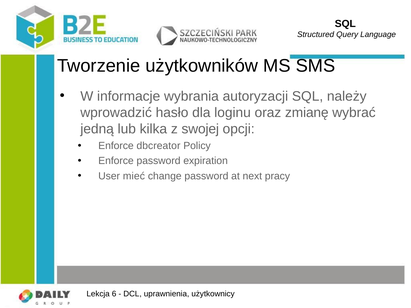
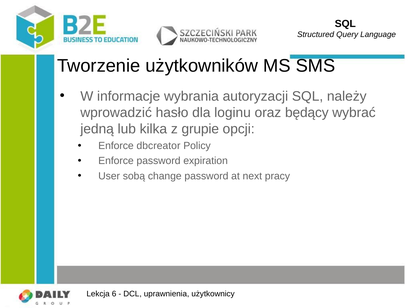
zmianę: zmianę -> będący
swojej: swojej -> grupie
mieć: mieć -> sobą
